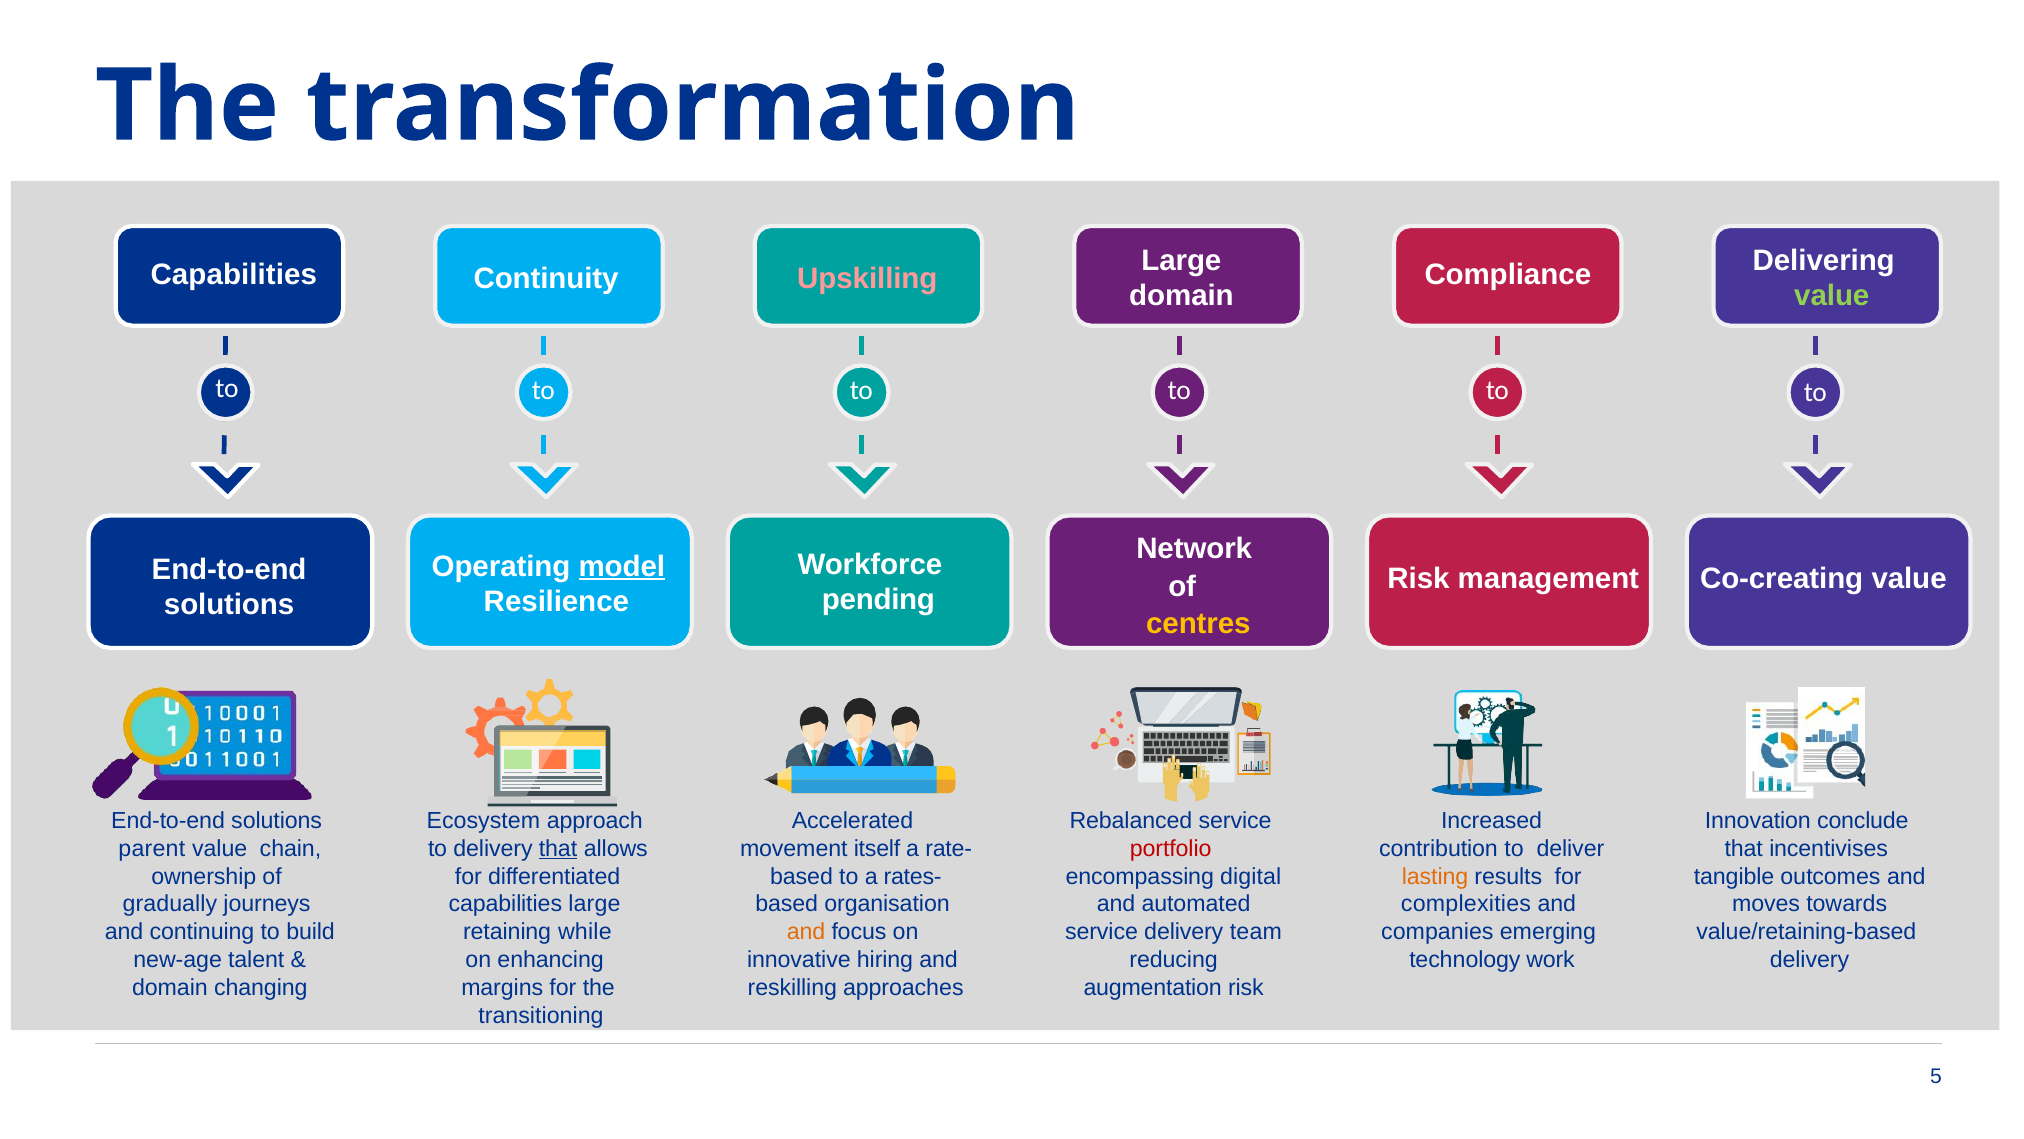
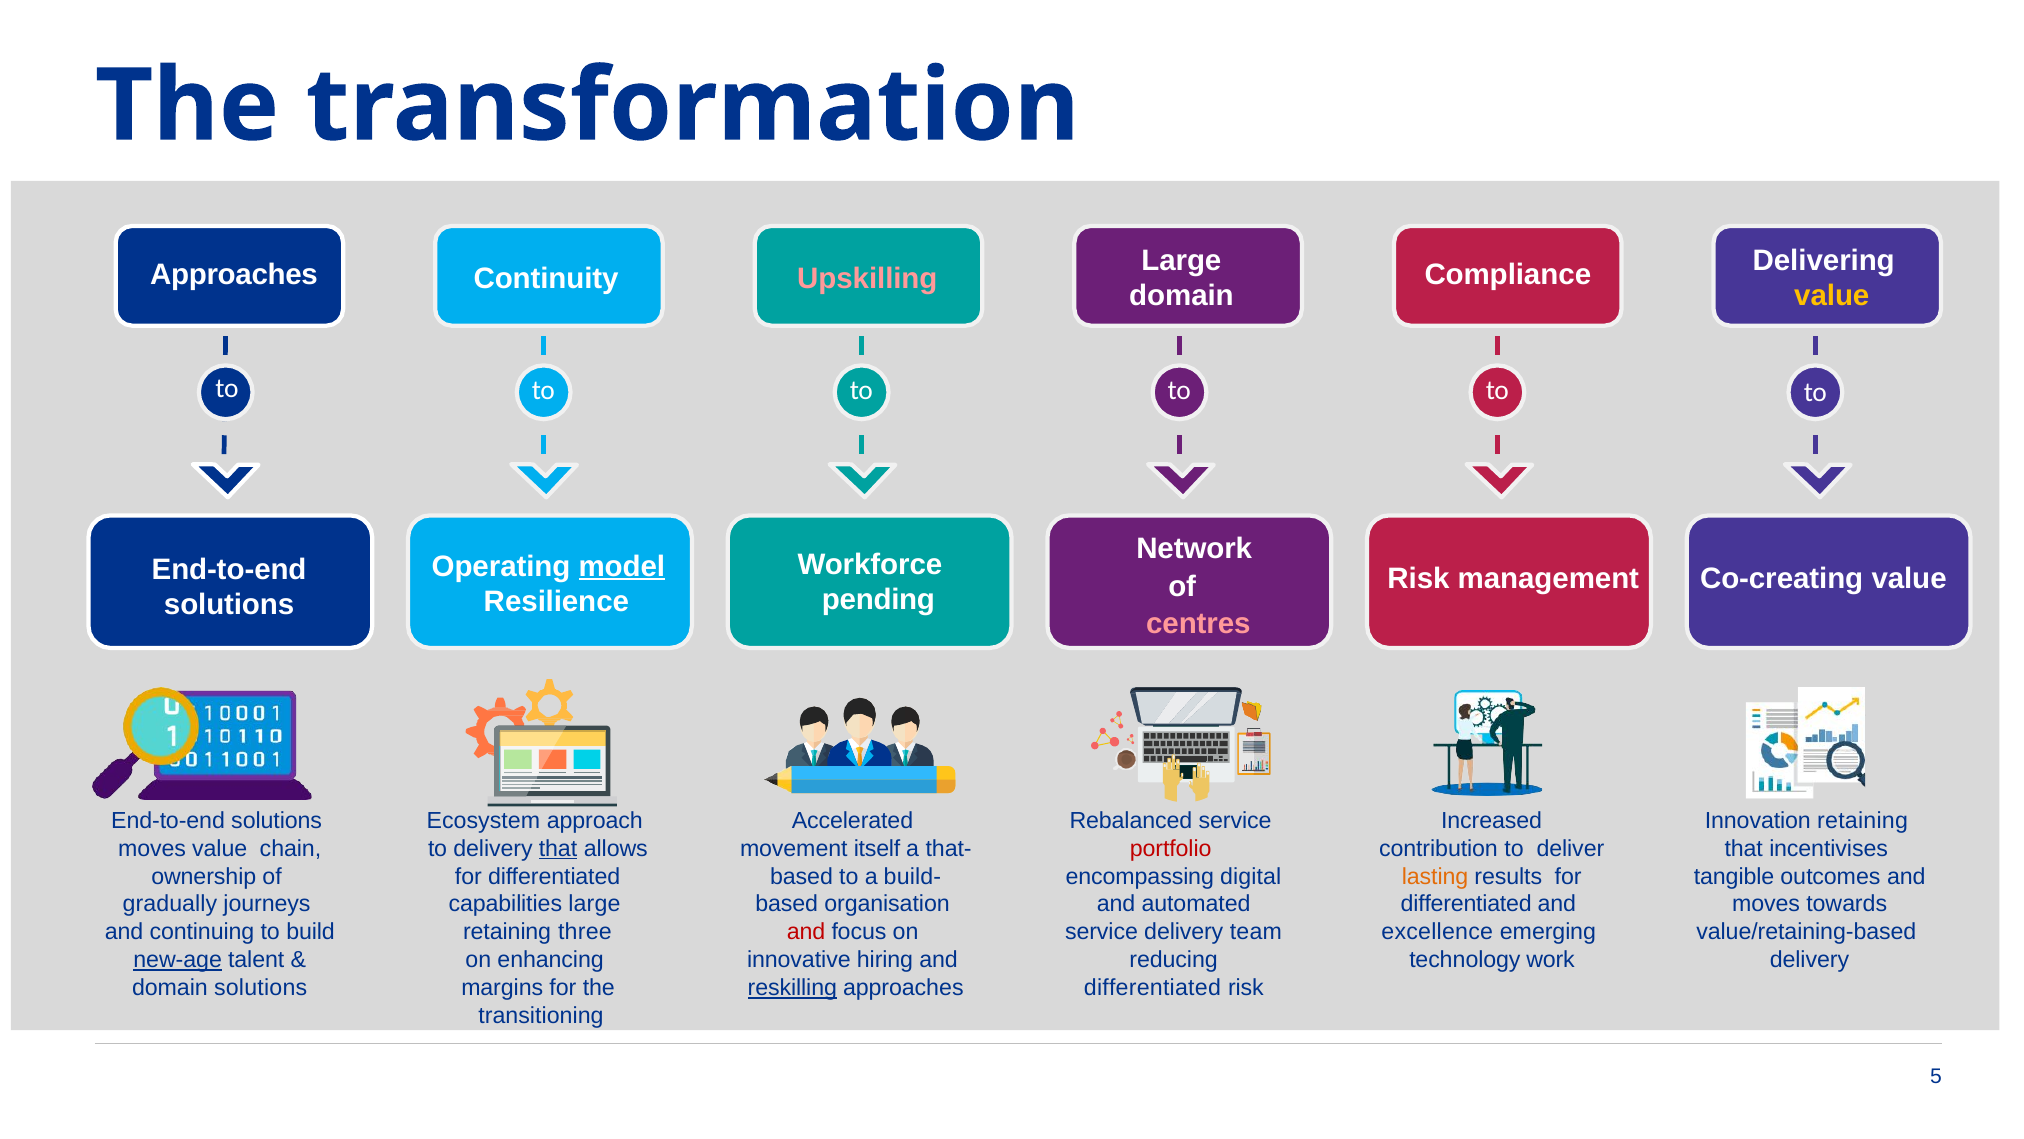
Capabilities at (234, 274): Capabilities -> Approaches
value at (1832, 296) colour: light green -> yellow
centres colour: yellow -> pink
Innovation conclude: conclude -> retaining
parent at (152, 848): parent -> moves
rate-: rate- -> that-
rates-: rates- -> build-
complexities at (1466, 904): complexities -> differentiated
while: while -> three
and at (806, 932) colour: orange -> red
companies: companies -> excellence
new-age underline: none -> present
domain changing: changing -> solutions
reskilling underline: none -> present
augmentation at (1153, 987): augmentation -> differentiated
